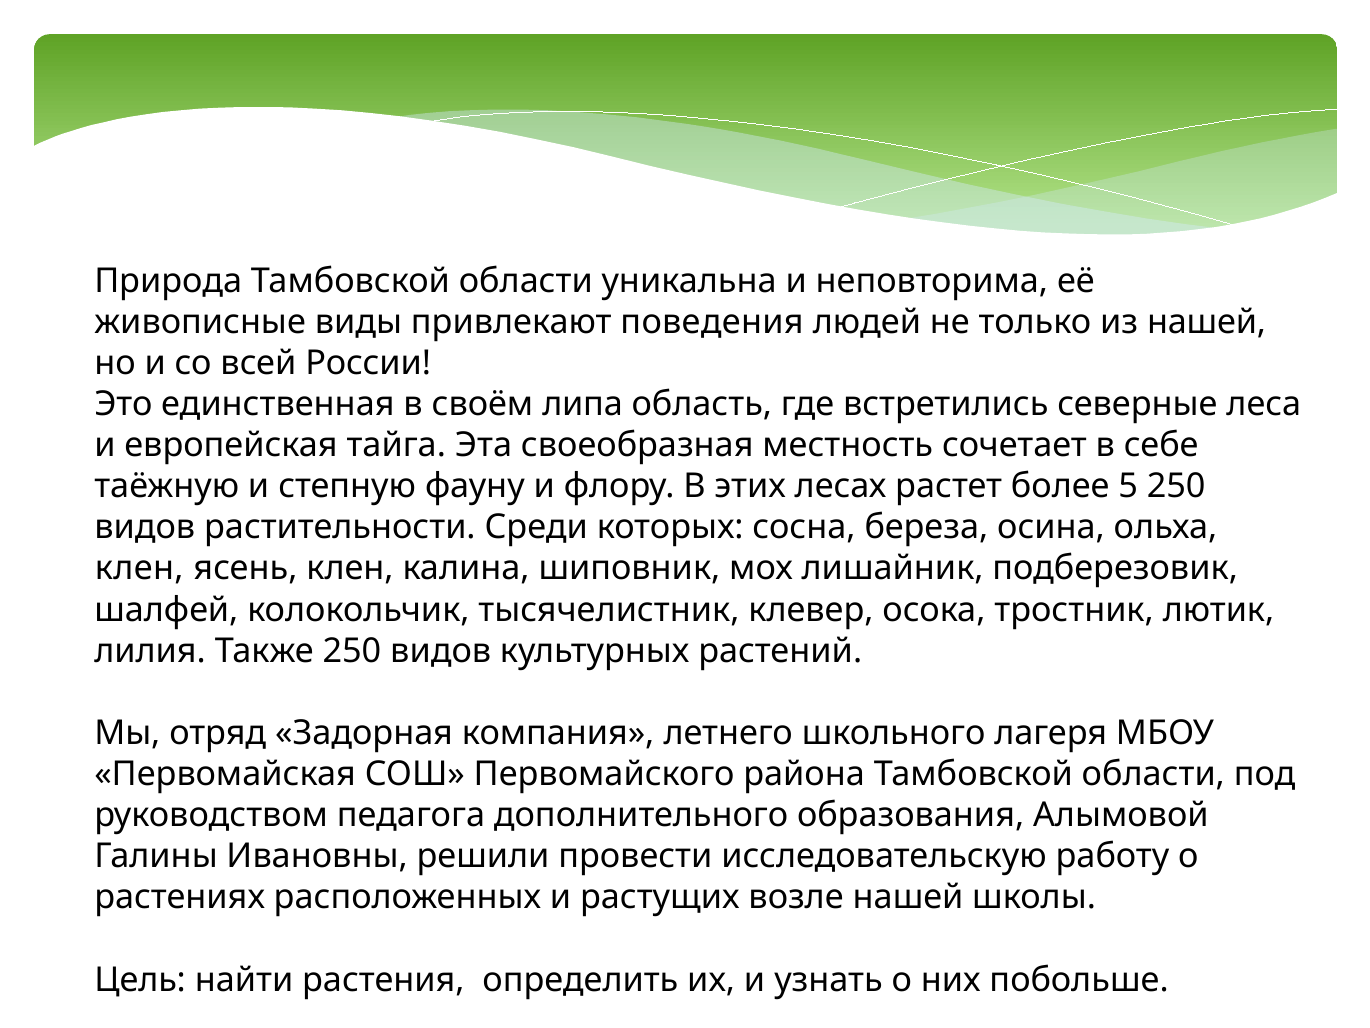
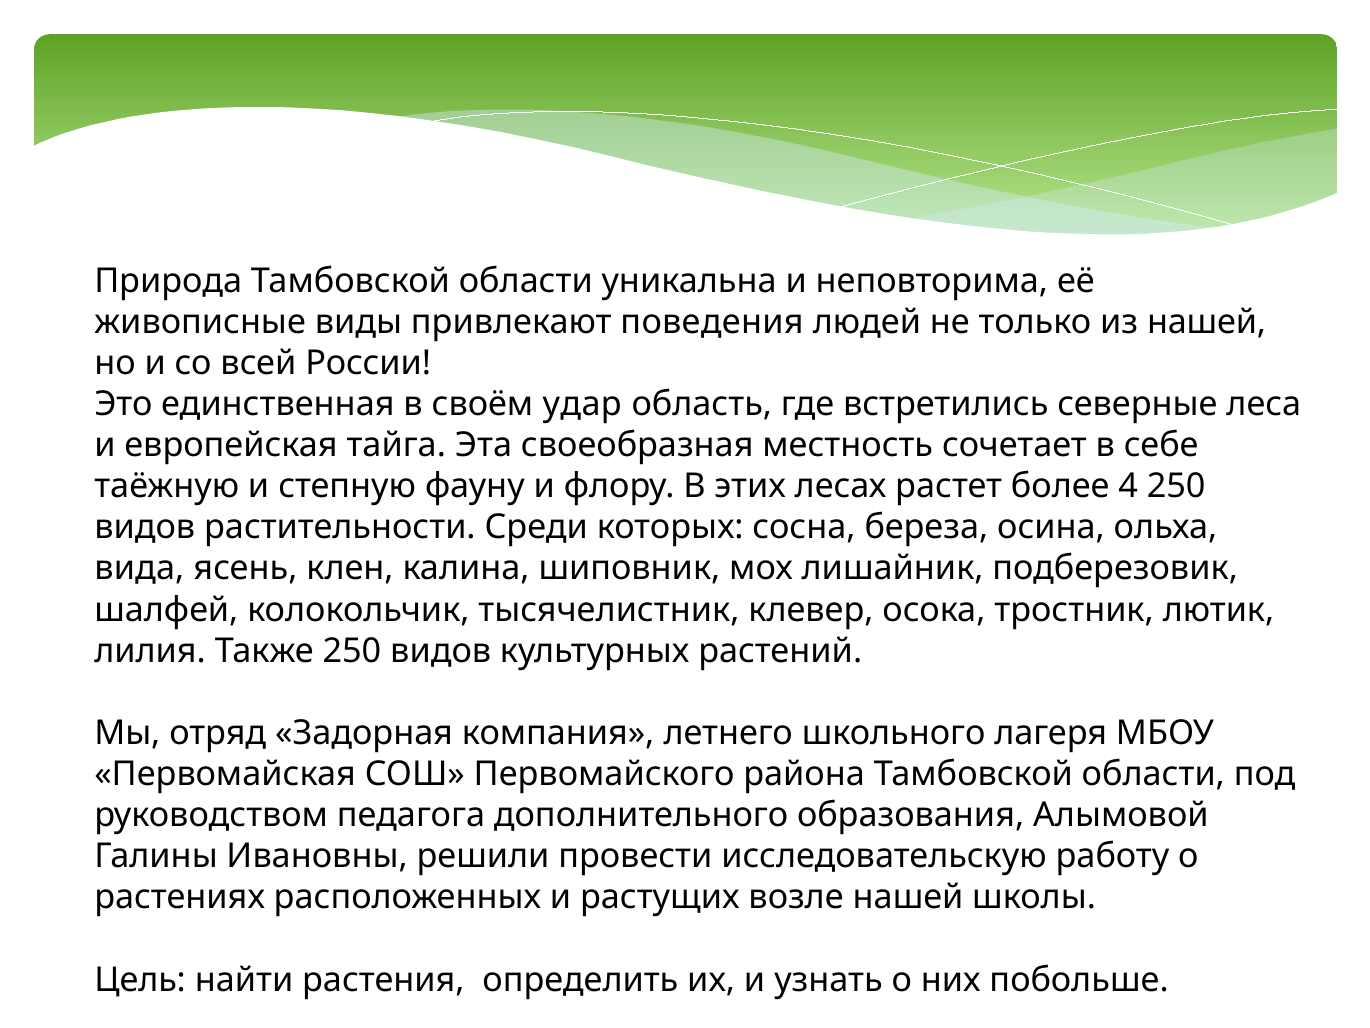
липа: липа -> удар
5: 5 -> 4
клен at (139, 568): клен -> вида
